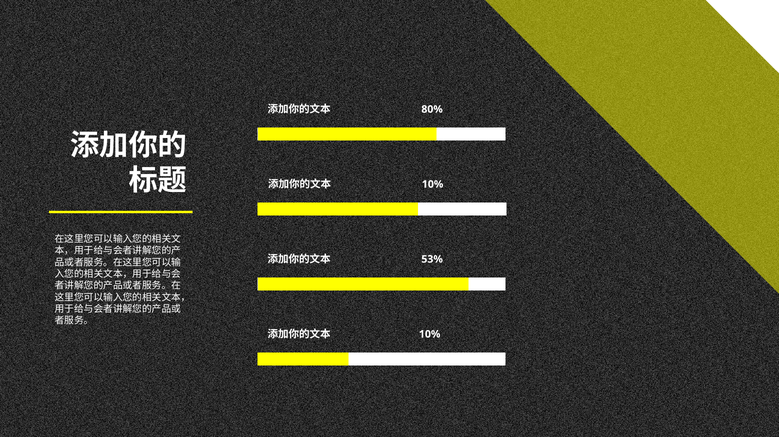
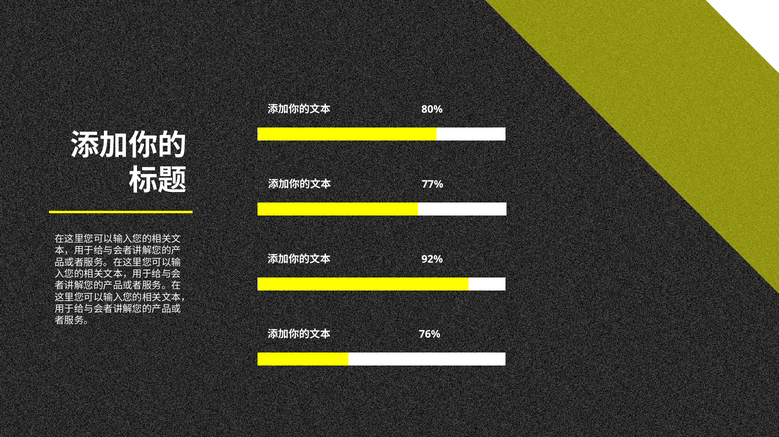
10% at (433, 184): 10% -> 77%
53%: 53% -> 92%
10% at (430, 335): 10% -> 76%
